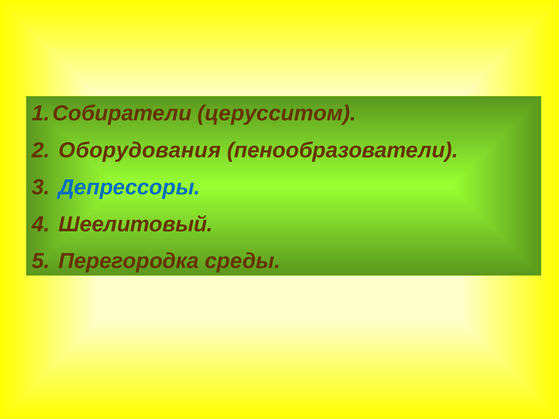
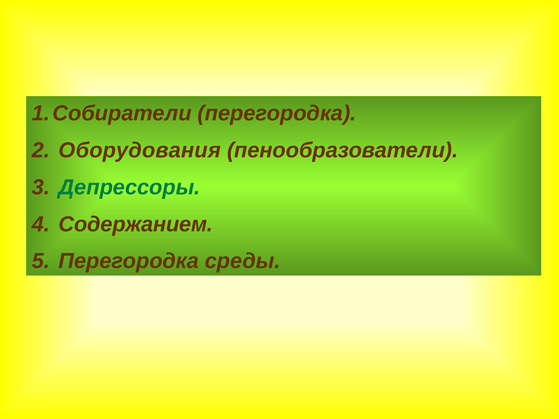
церусситом at (277, 113): церусситом -> перегородка
Депрессоры colour: blue -> green
Шеелитовый: Шеелитовый -> Содержанием
